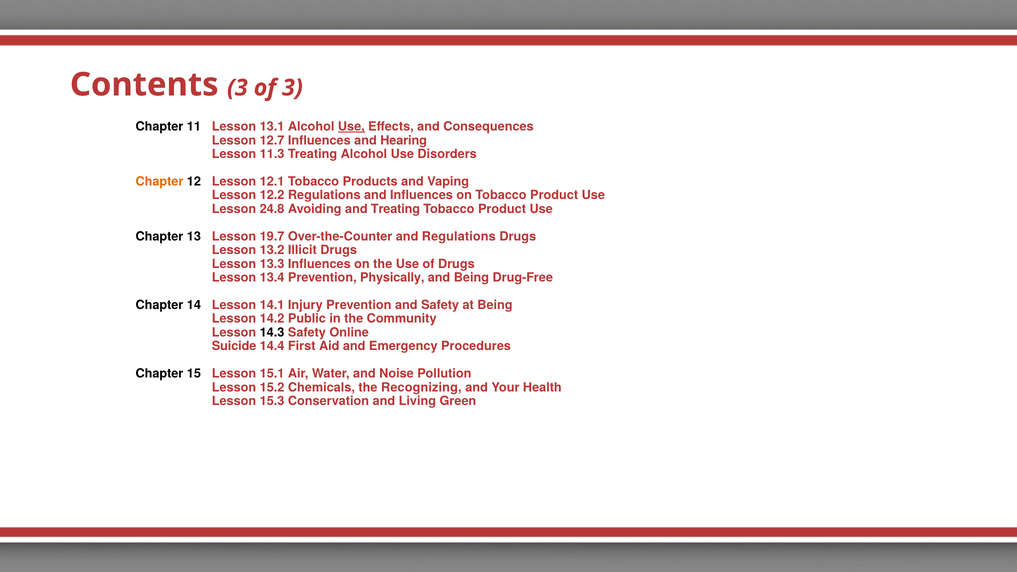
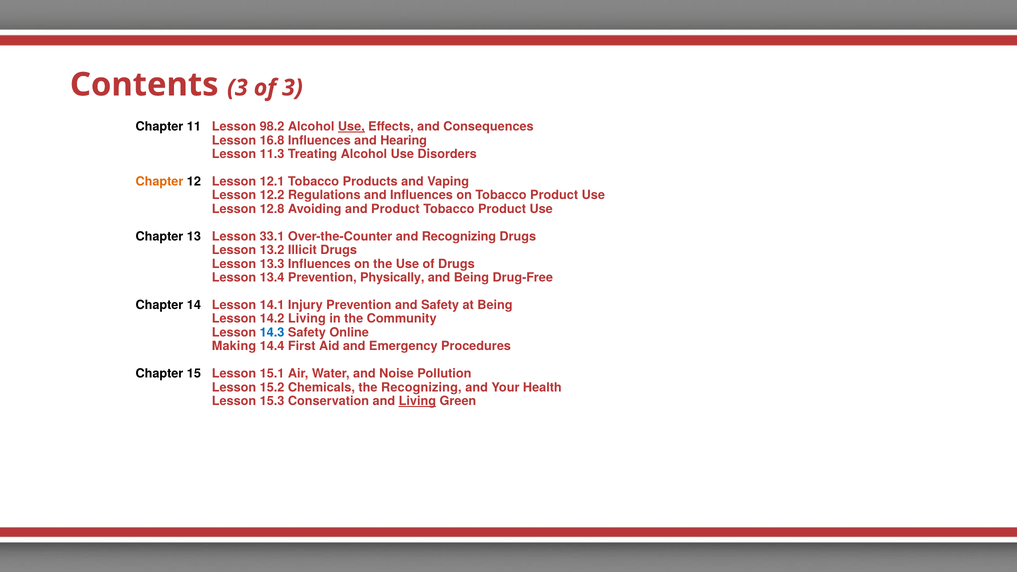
13.1: 13.1 -> 98.2
12.7: 12.7 -> 16.8
24.8: 24.8 -> 12.8
and Treating: Treating -> Product
19.7: 19.7 -> 33.1
and Regulations: Regulations -> Recognizing
14.2 Public: Public -> Living
14.3 colour: black -> blue
Suicide: Suicide -> Making
Living at (417, 401) underline: none -> present
